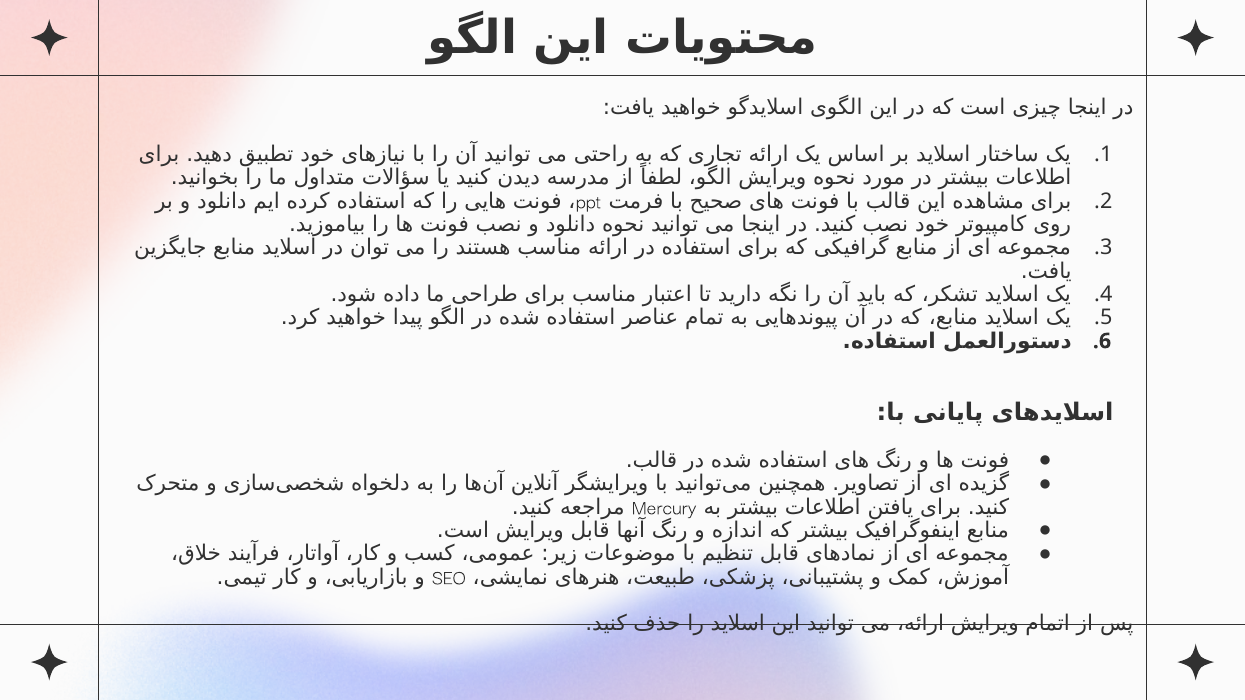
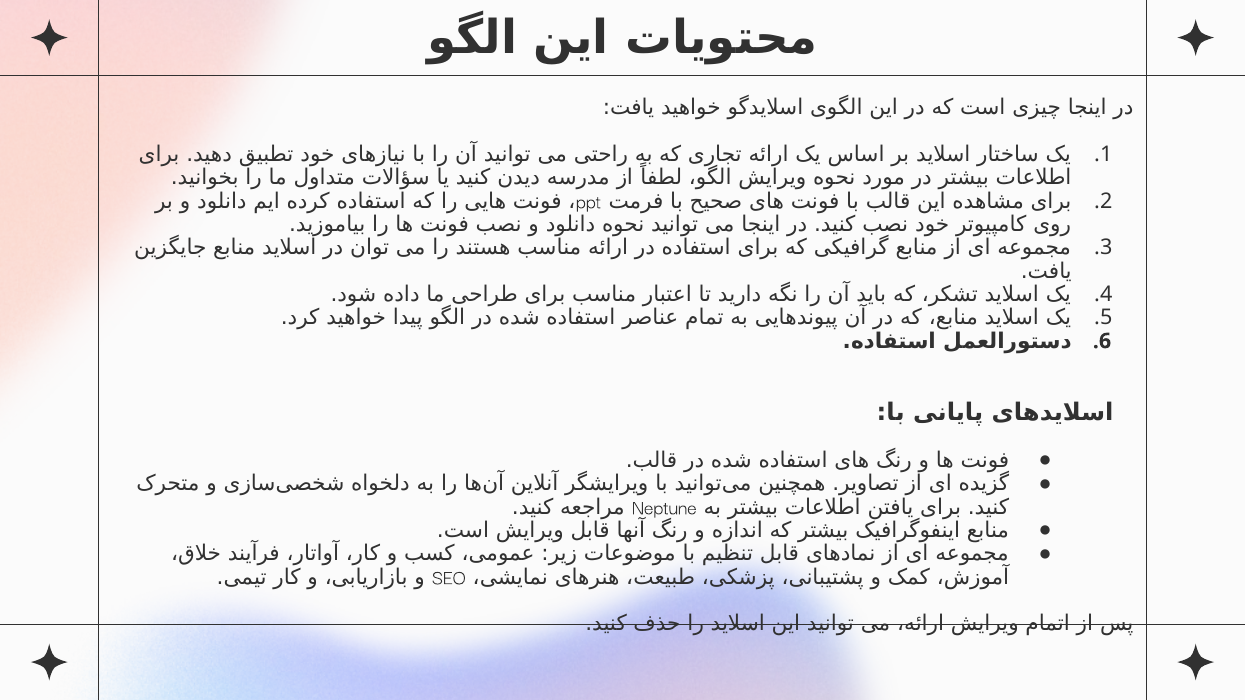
Mercury: Mercury -> Neptune
